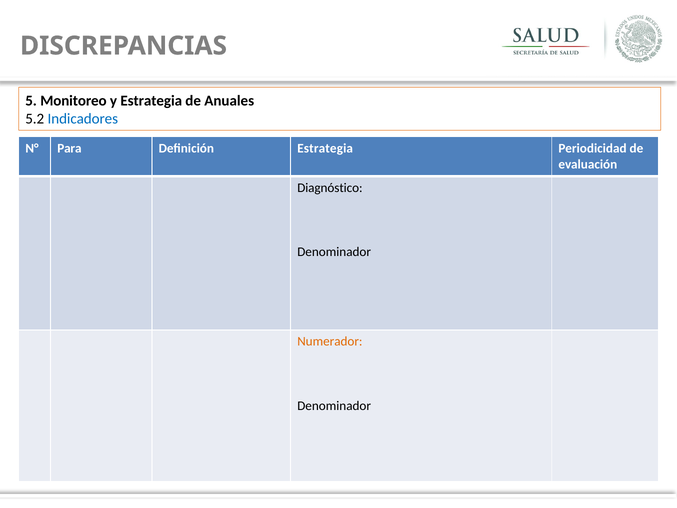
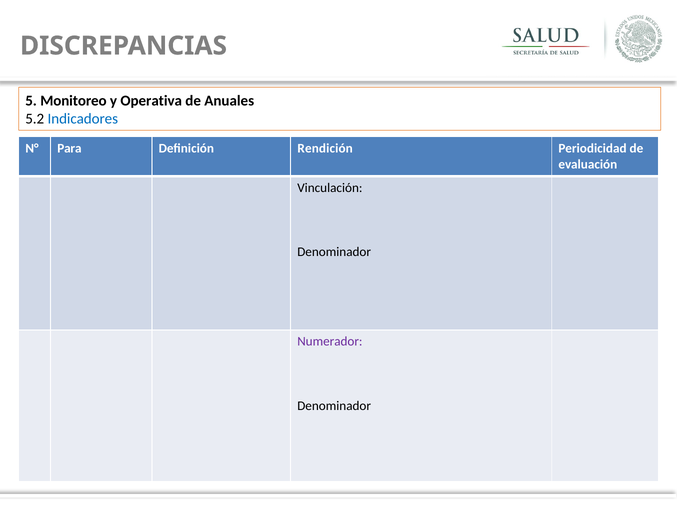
y Estrategia: Estrategia -> Operativa
Definición Estrategia: Estrategia -> Rendición
Diagnóstico: Diagnóstico -> Vinculación
Numerador colour: orange -> purple
